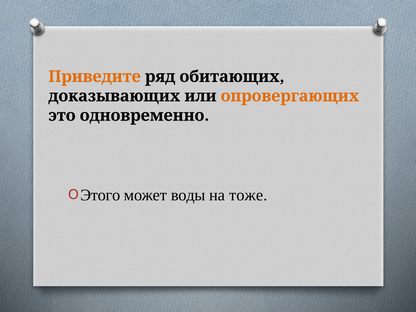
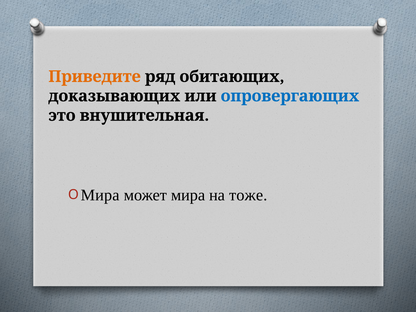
опровергающих colour: orange -> blue
одновременно: одновременно -> внушительная
Этого at (100, 195): Этого -> Мира
может воды: воды -> мира
